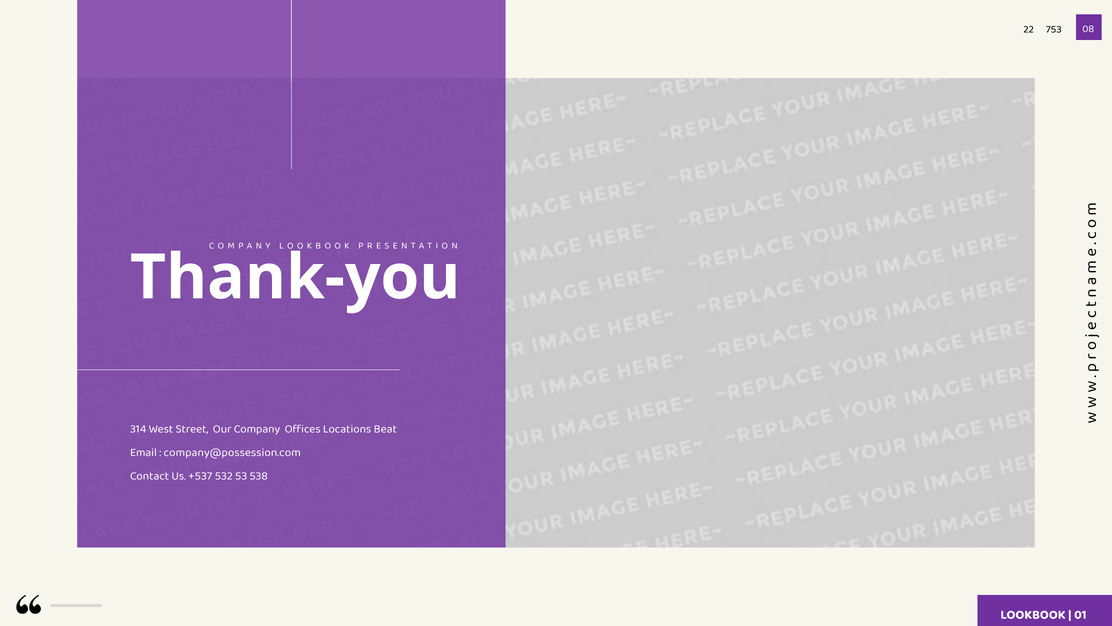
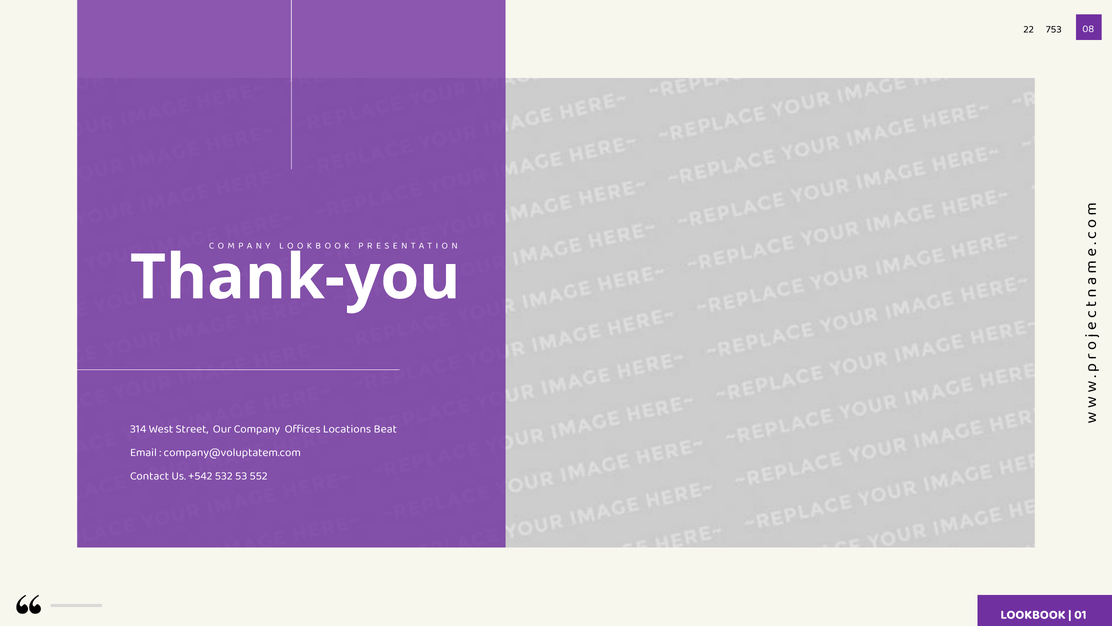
company@possession.com: company@possession.com -> company@voluptatem.com
+537: +537 -> +542
538: 538 -> 552
